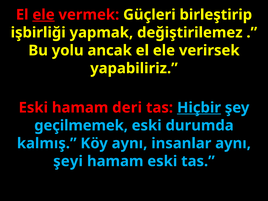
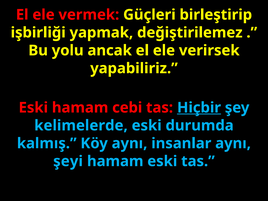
ele at (44, 15) underline: present -> none
deri: deri -> cebi
geçilmemek: geçilmemek -> kelimelerde
